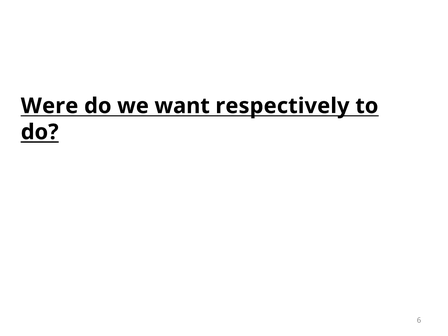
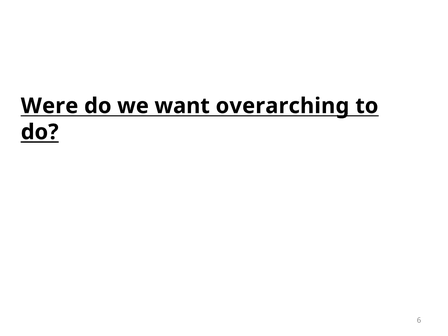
respectively: respectively -> overarching
